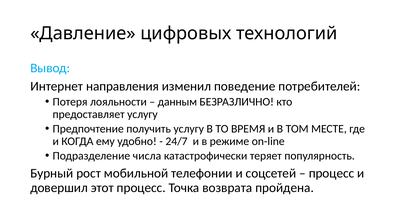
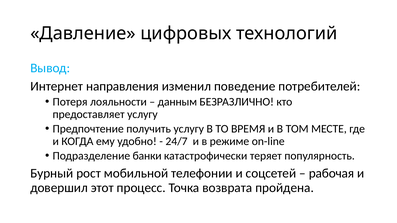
числа: числа -> банки
процесс at (331, 174): процесс -> рабочая
